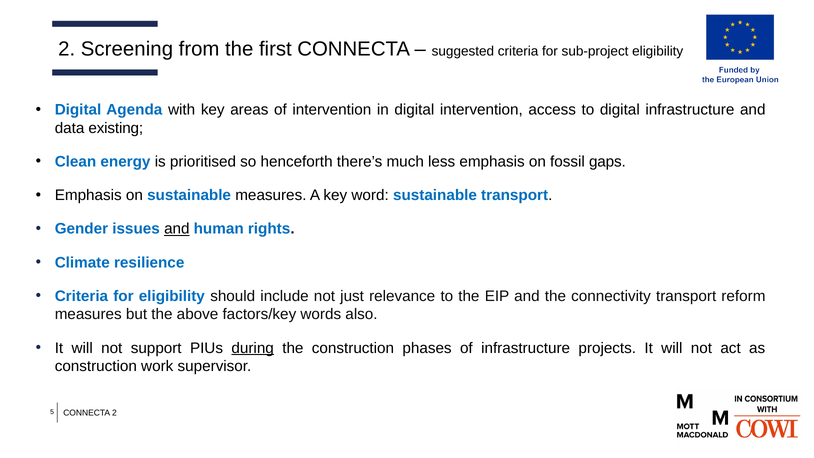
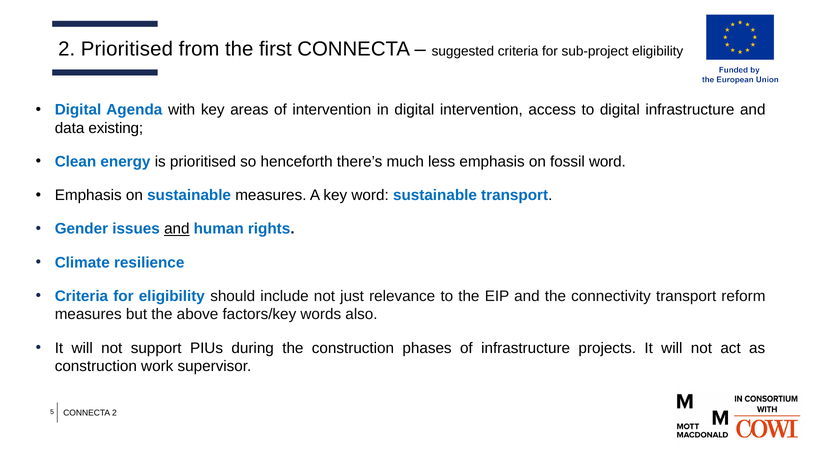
2 Screening: Screening -> Prioritised
fossil gaps: gaps -> word
during underline: present -> none
